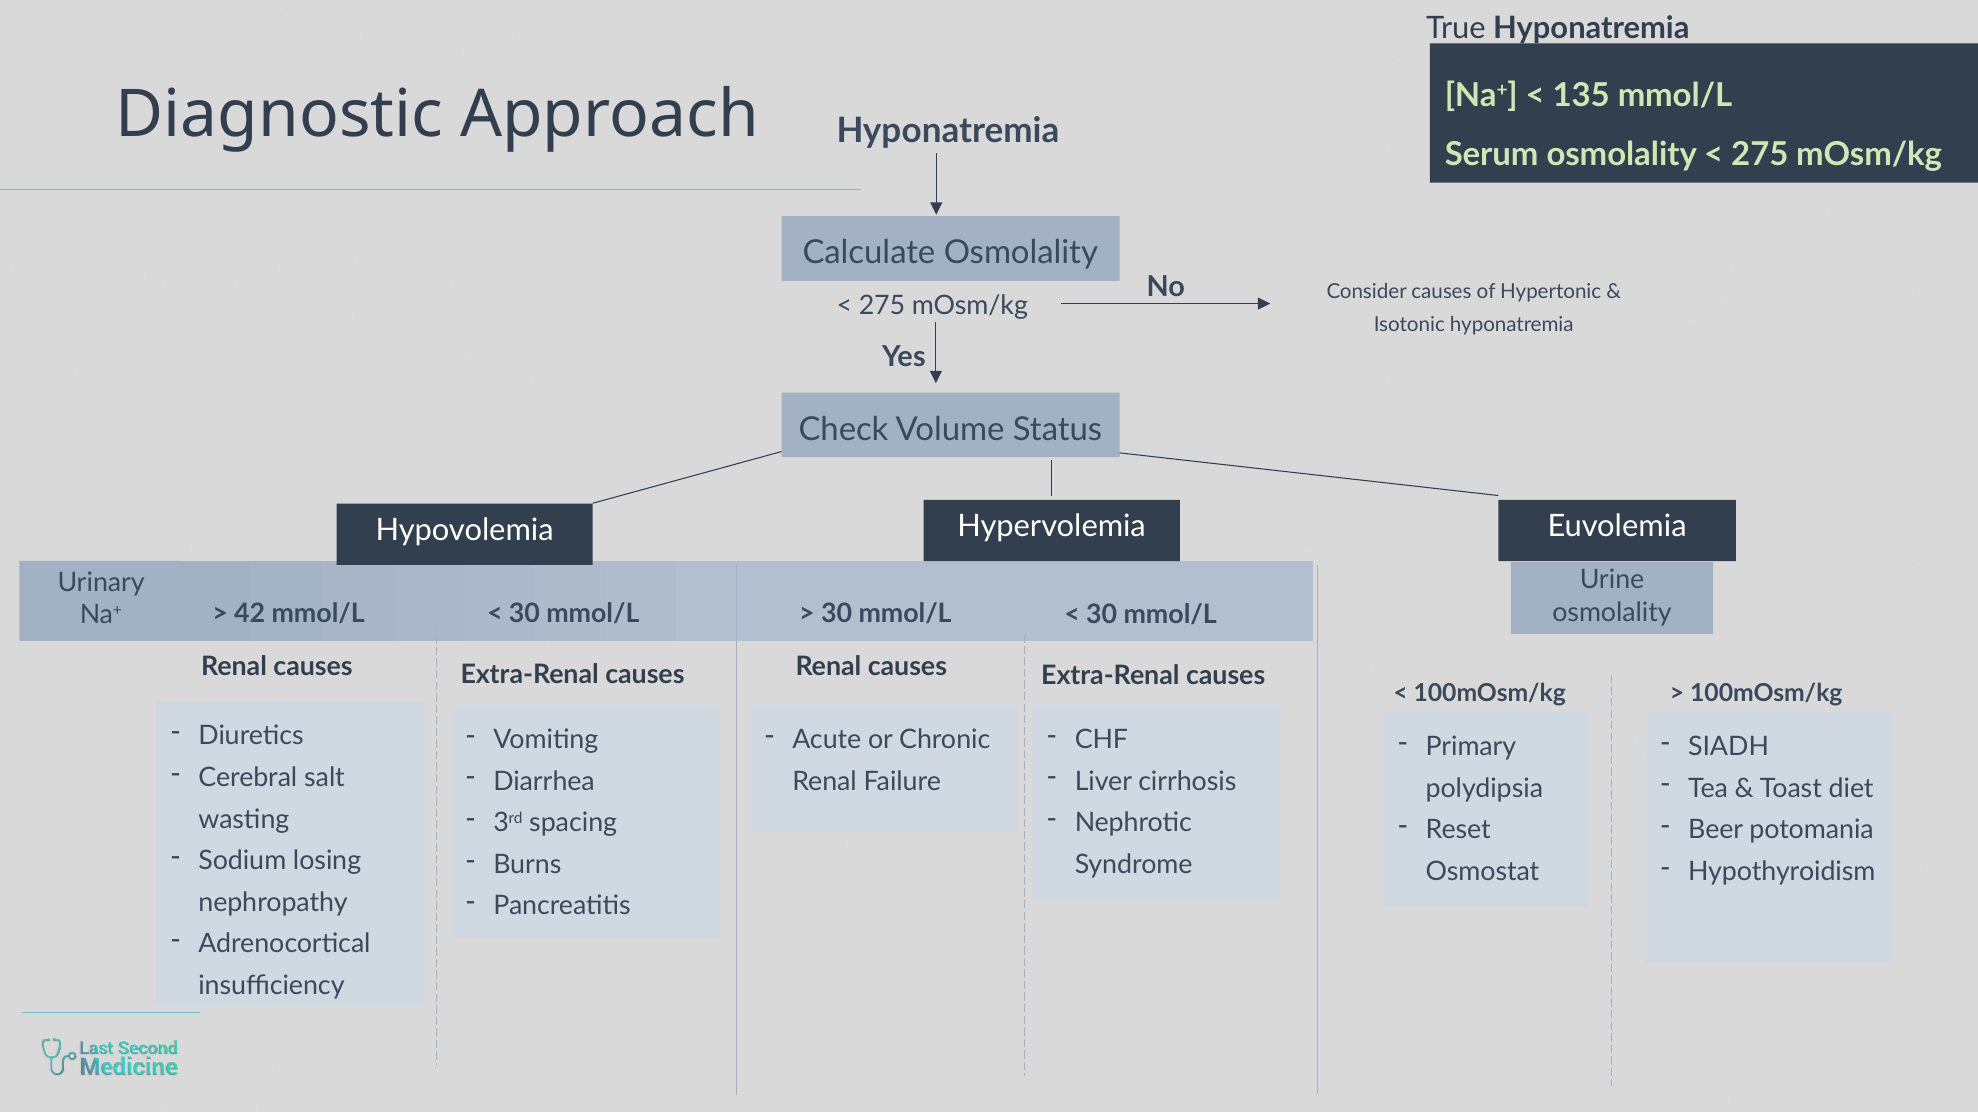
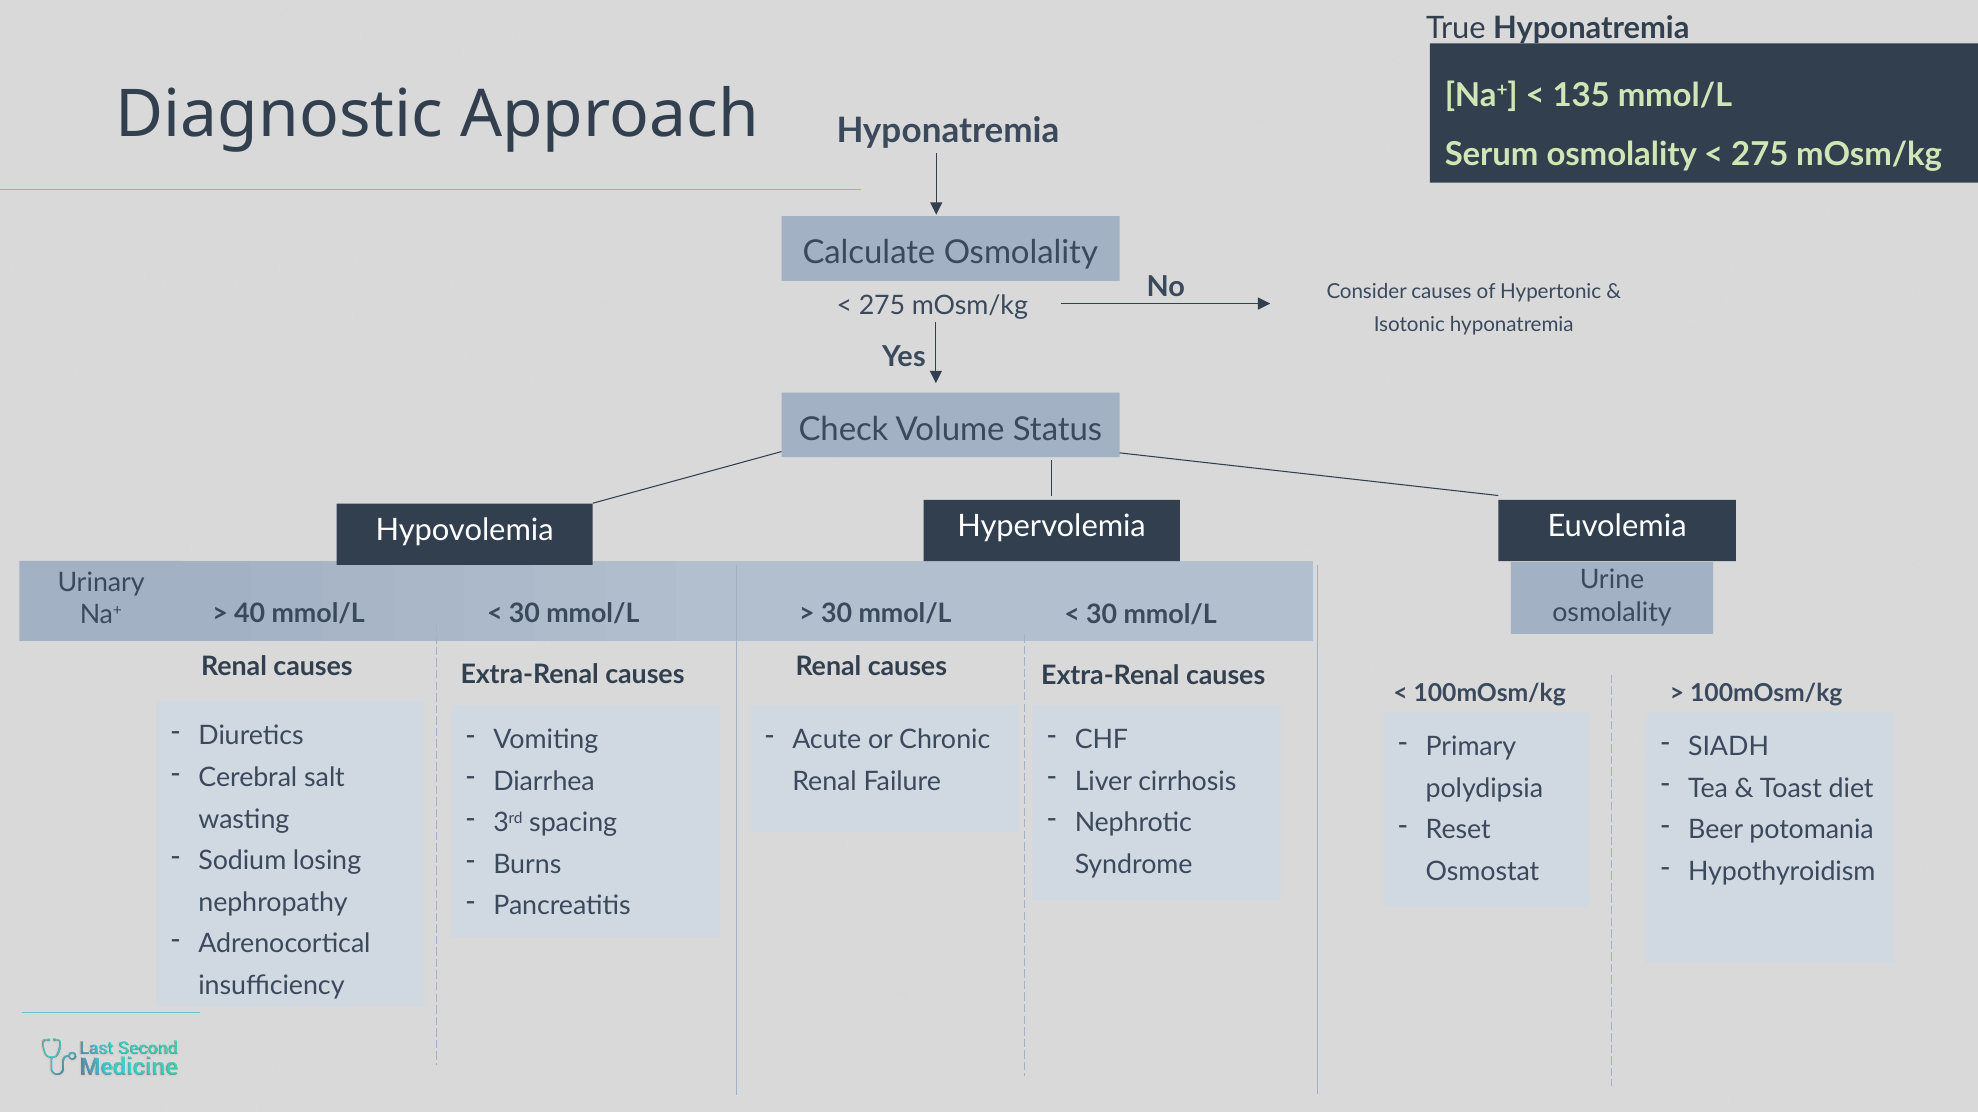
42: 42 -> 40
